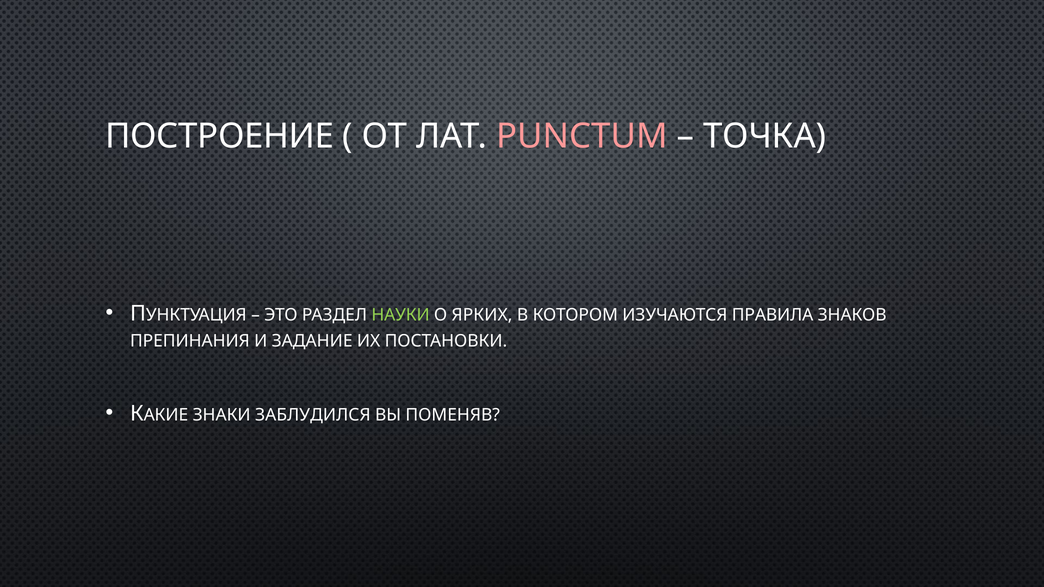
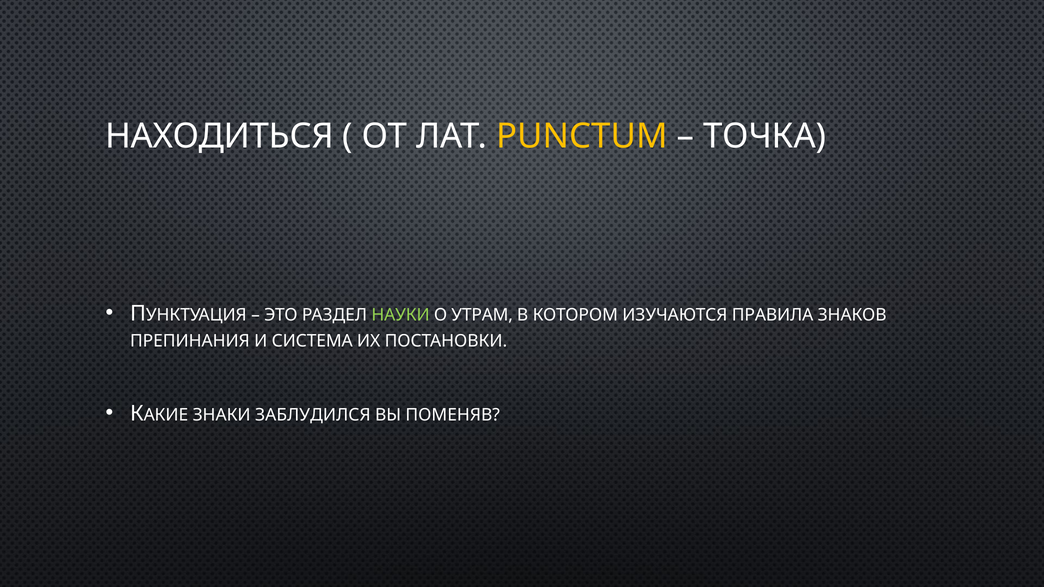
ПОСТРОЕНИЕ: ПОСТРОЕНИЕ -> НАХОДИТЬСЯ
PUNCTUM colour: pink -> yellow
ЯРКИХ: ЯРКИХ -> УТРАМ
ЗАДАНИЕ: ЗАДАНИЕ -> СИСТЕМА
